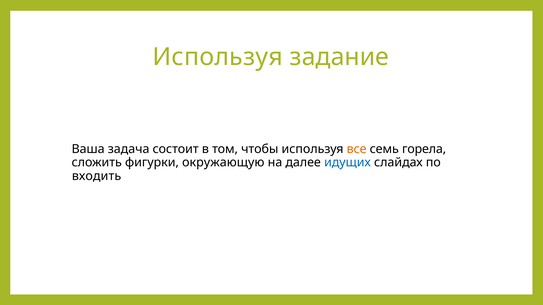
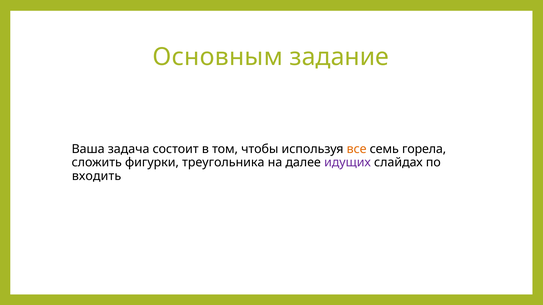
Используя at (218, 57): Используя -> Основным
окружающую: окружающую -> треугольника
идущих colour: blue -> purple
